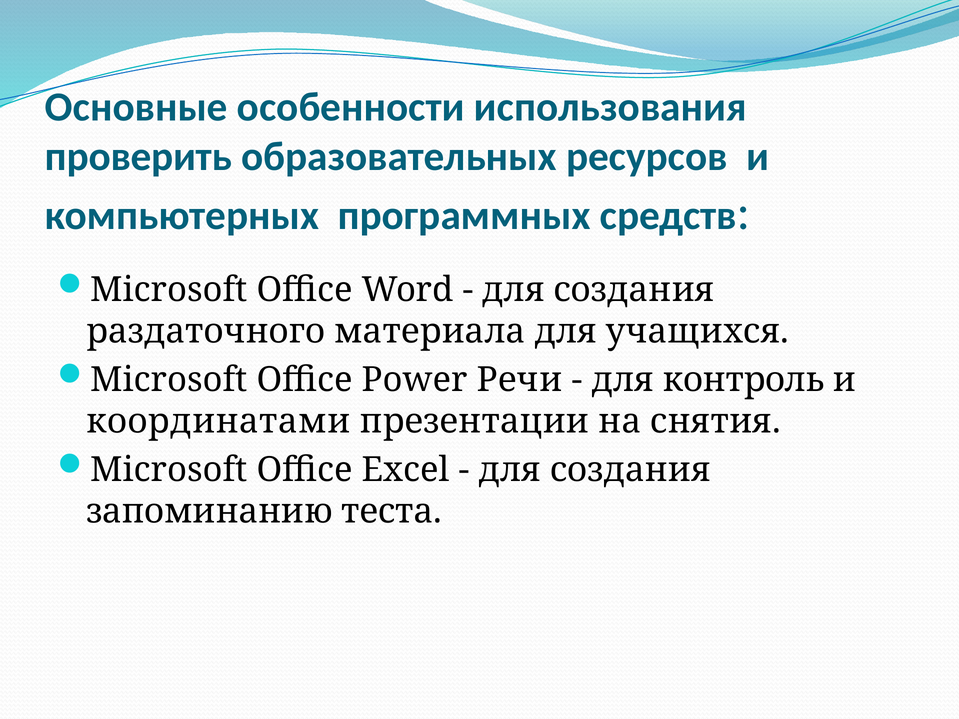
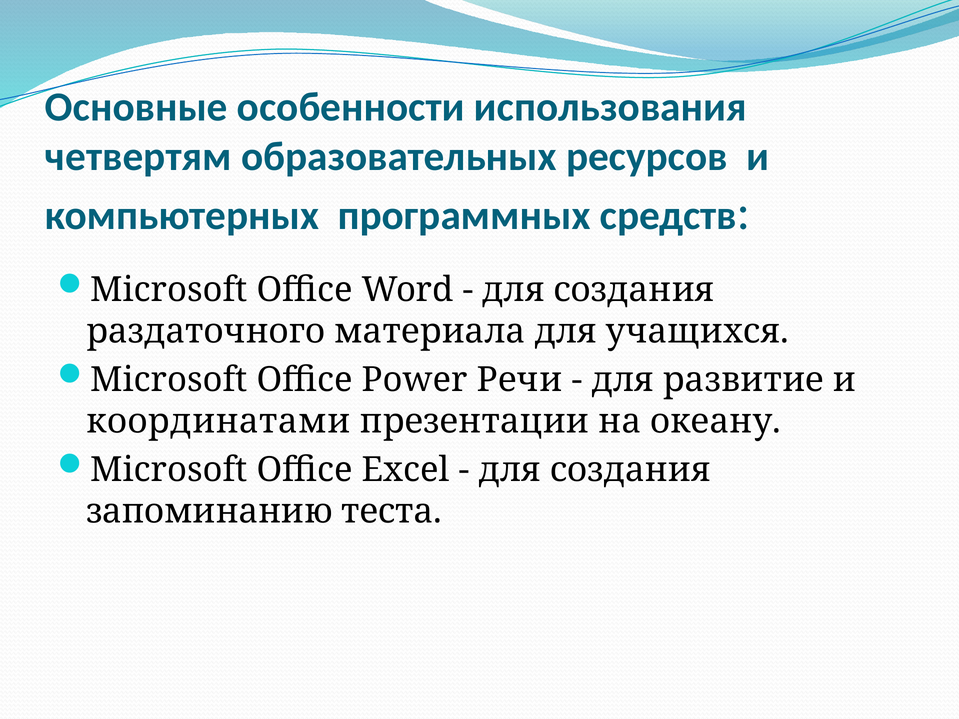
проверить: проверить -> четвертям
контроль: контроль -> развитие
снятия: снятия -> океану
